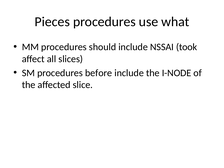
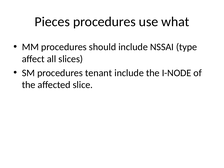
took: took -> type
before: before -> tenant
